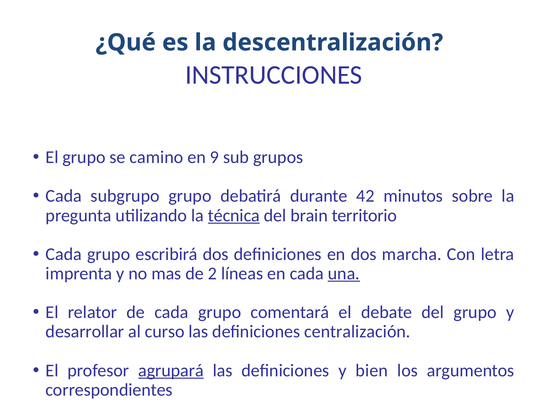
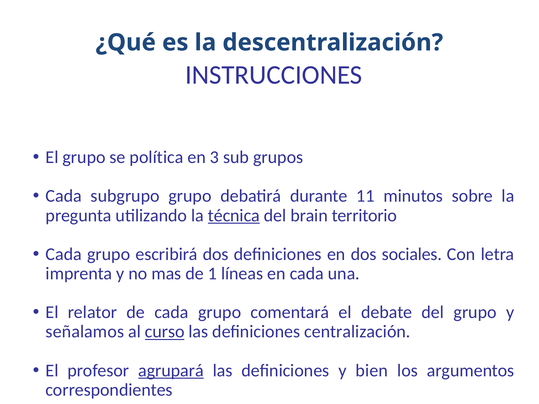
camino: camino -> política
9: 9 -> 3
42: 42 -> 11
marcha: marcha -> sociales
2: 2 -> 1
una underline: present -> none
desarrollar: desarrollar -> señalamos
curso underline: none -> present
